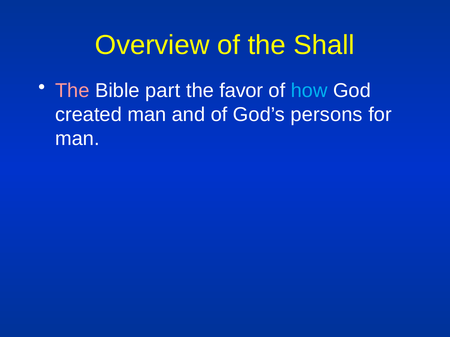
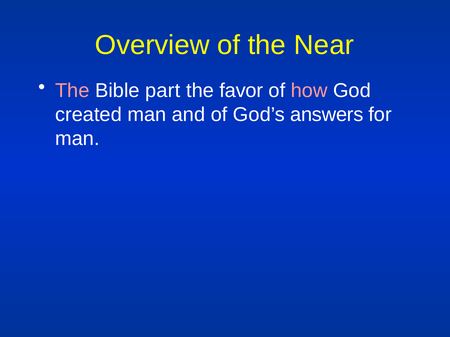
Shall: Shall -> Near
how colour: light blue -> pink
persons: persons -> answers
